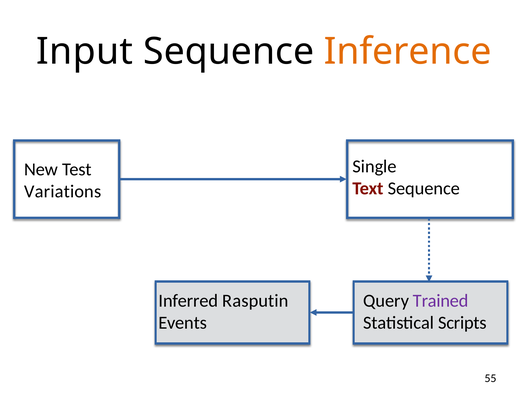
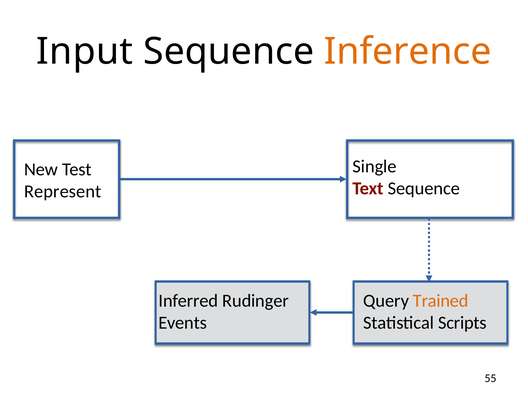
Variations: Variations -> Represent
Rasputin: Rasputin -> Rudinger
Trained colour: purple -> orange
